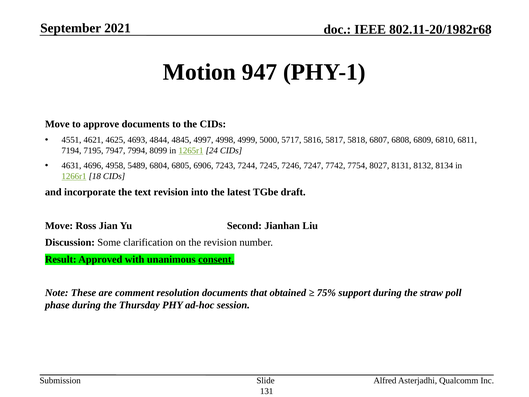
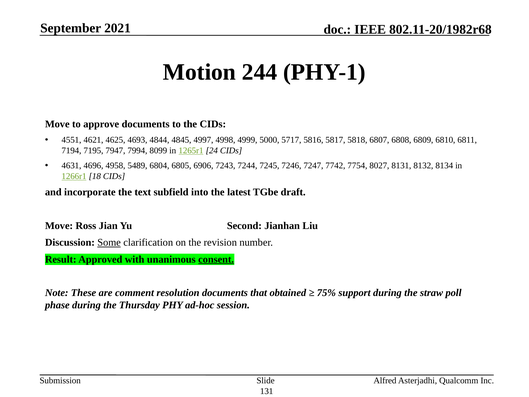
947: 947 -> 244
text revision: revision -> subfield
Some underline: none -> present
